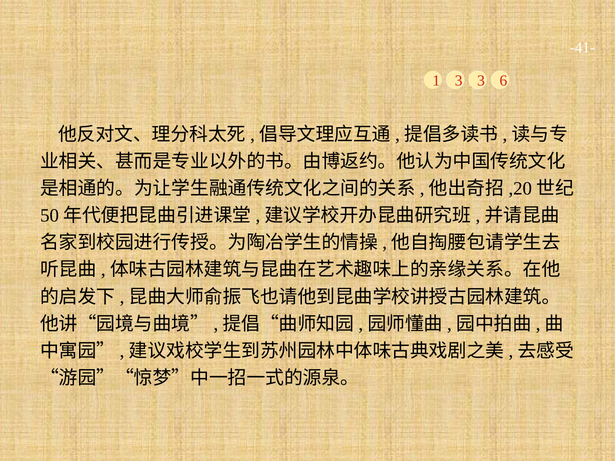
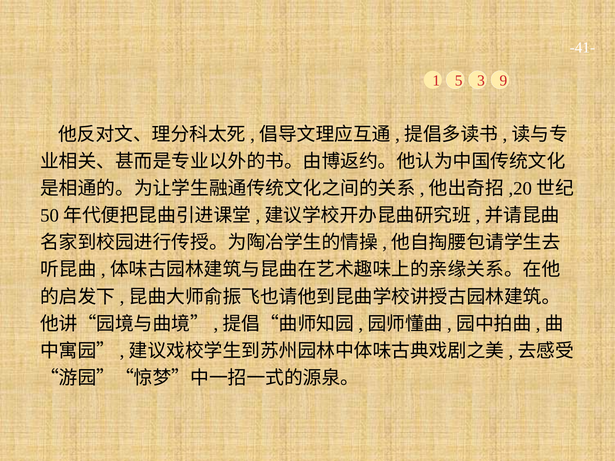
1 3: 3 -> 5
6: 6 -> 9
